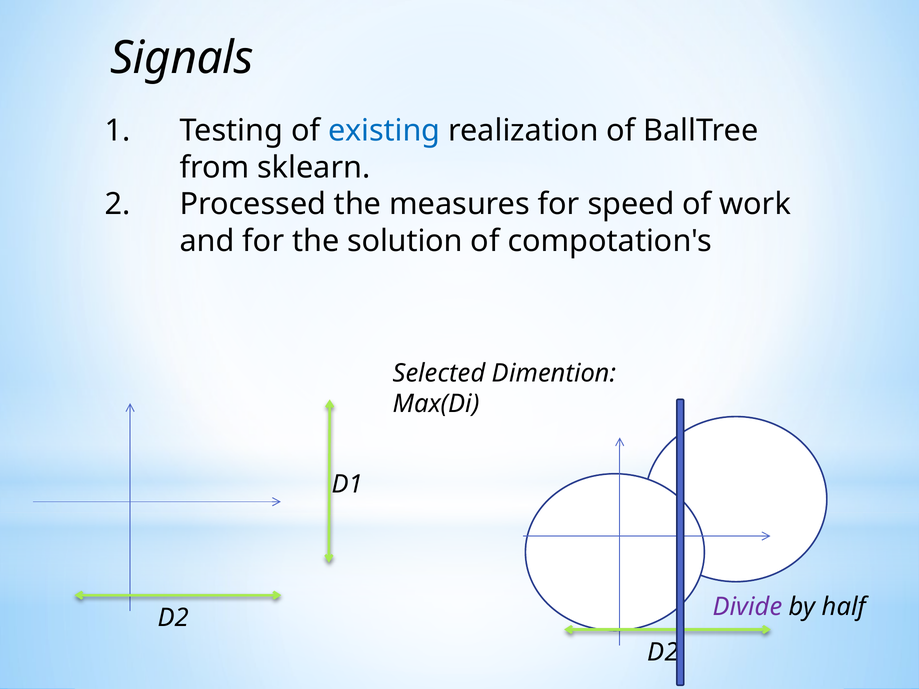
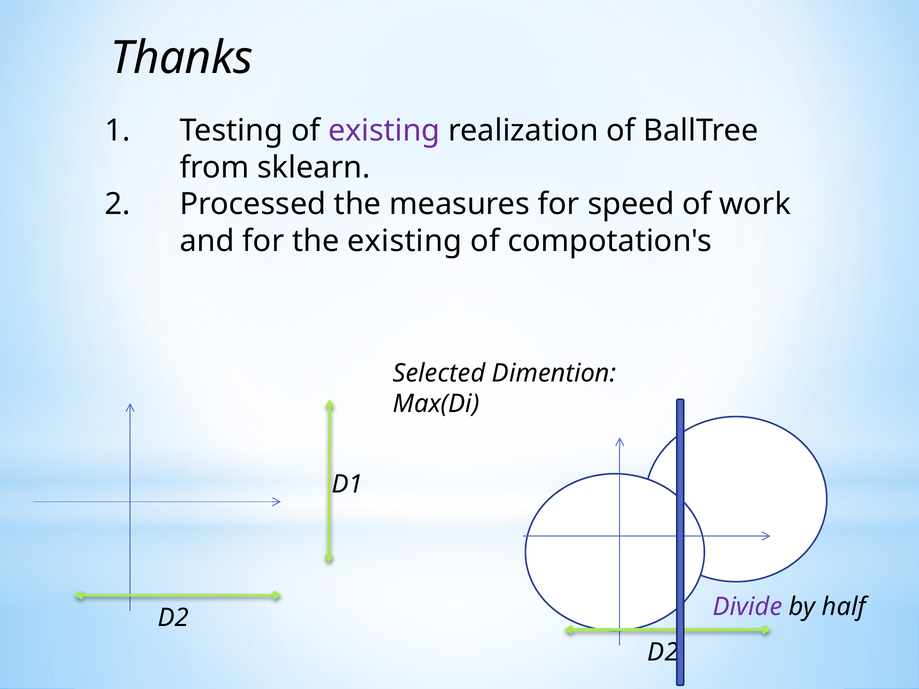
Signals: Signals -> Thanks
existing at (384, 131) colour: blue -> purple
the solution: solution -> existing
